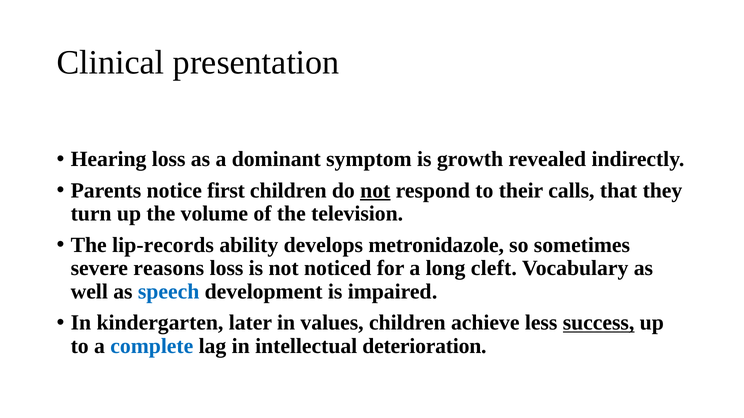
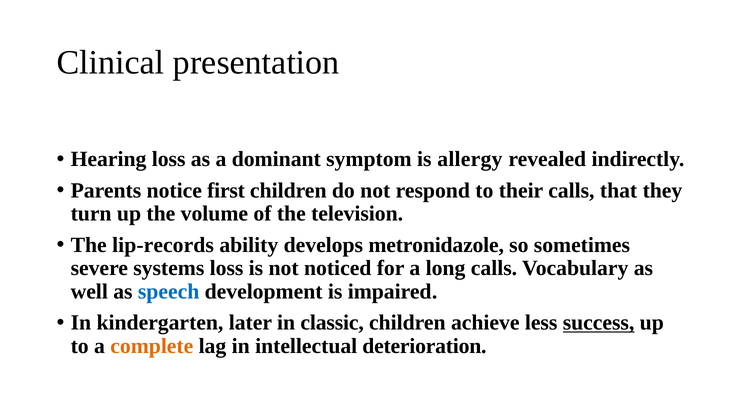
growth: growth -> allergy
not at (375, 191) underline: present -> none
reasons: reasons -> systems
long cleft: cleft -> calls
values: values -> classic
complete colour: blue -> orange
